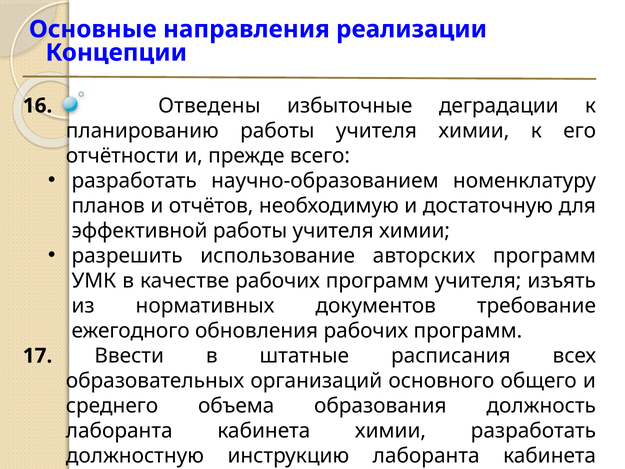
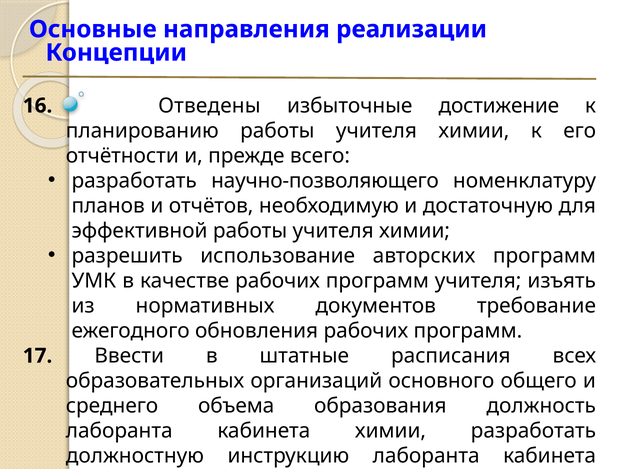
деградации: деградации -> достижение
научно-образованием: научно-образованием -> научно-позволяющего
